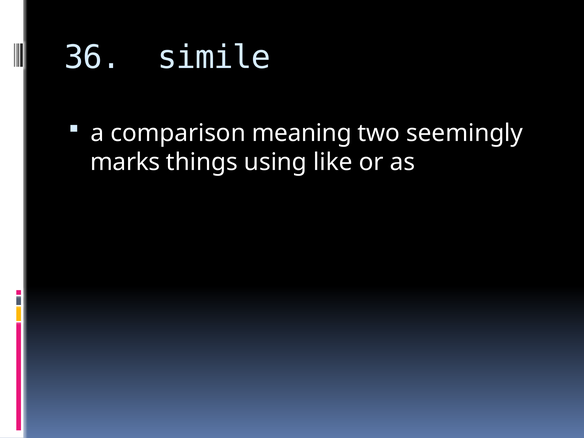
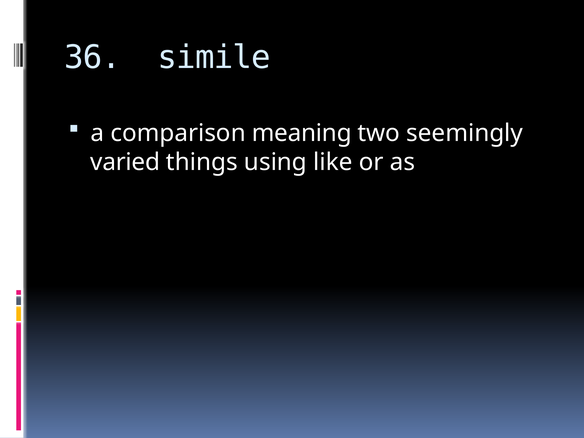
marks: marks -> varied
